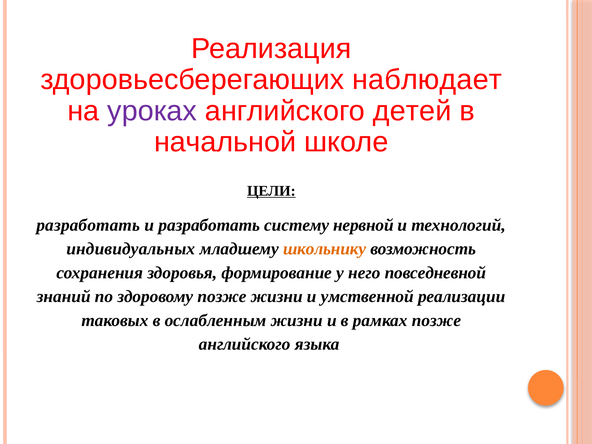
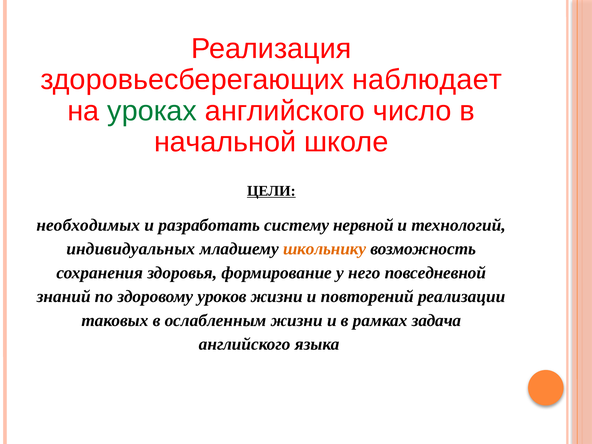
уроках colour: purple -> green
детей: детей -> число
разработать at (88, 225): разработать -> необходимых
здоровому позже: позже -> уроков
умственной: умственной -> повторений
рамках позже: позже -> задача
